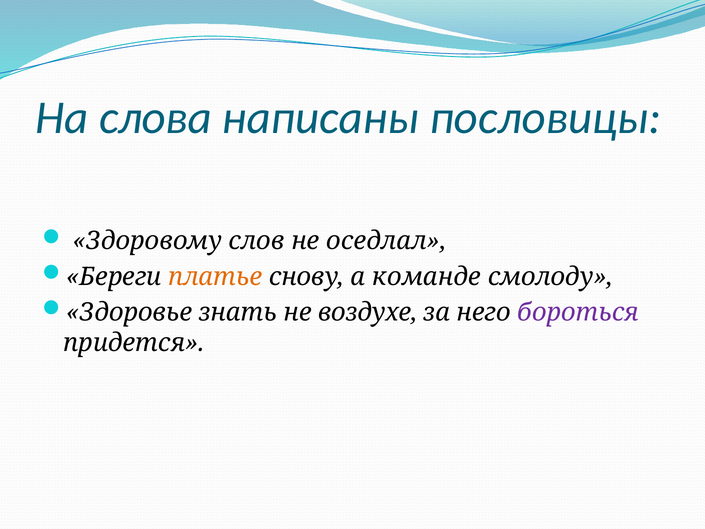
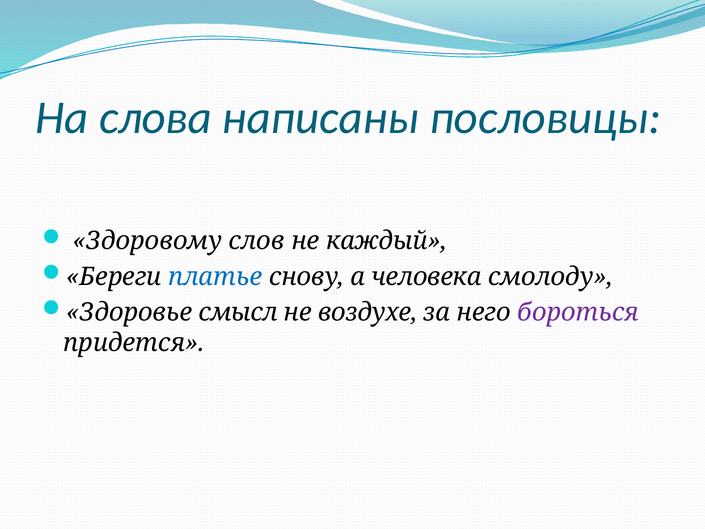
оседлал: оседлал -> каждый
платье colour: orange -> blue
команде: команде -> человека
знать: знать -> смысл
